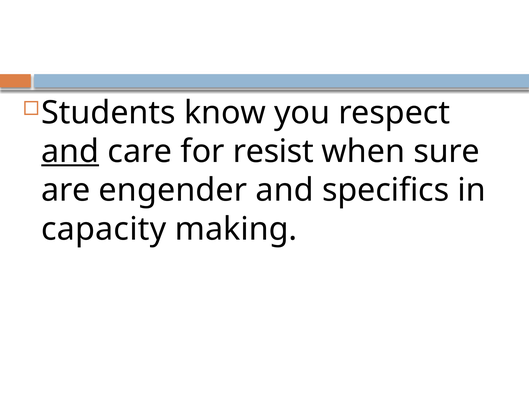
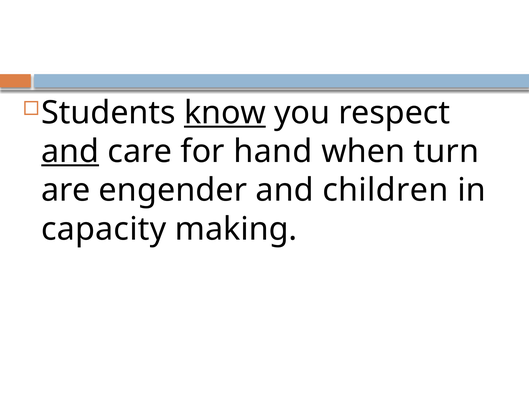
know underline: none -> present
resist: resist -> hand
sure: sure -> turn
specifics: specifics -> children
